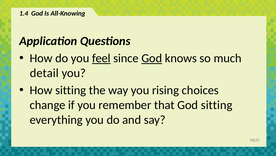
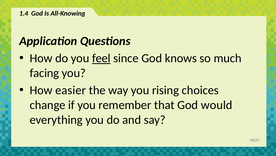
God at (152, 58) underline: present -> none
detail: detail -> facing
How sitting: sitting -> easier
God sitting: sitting -> would
